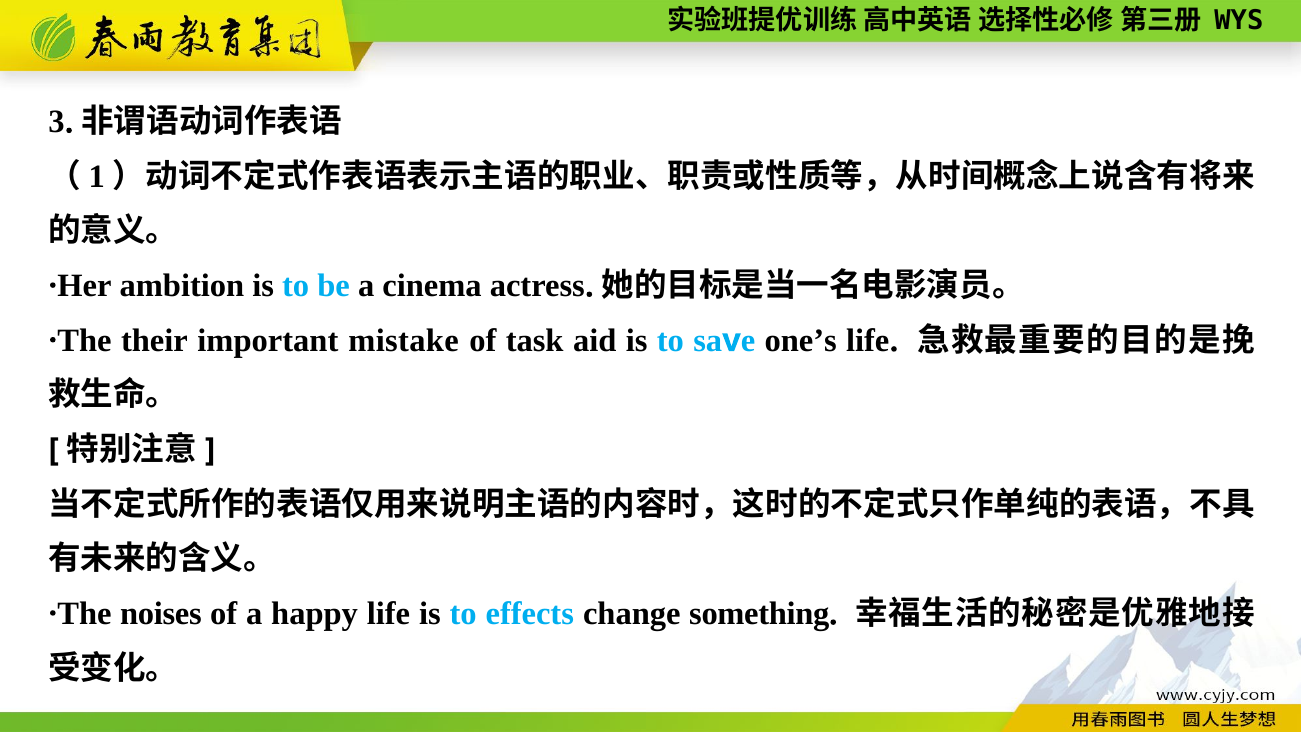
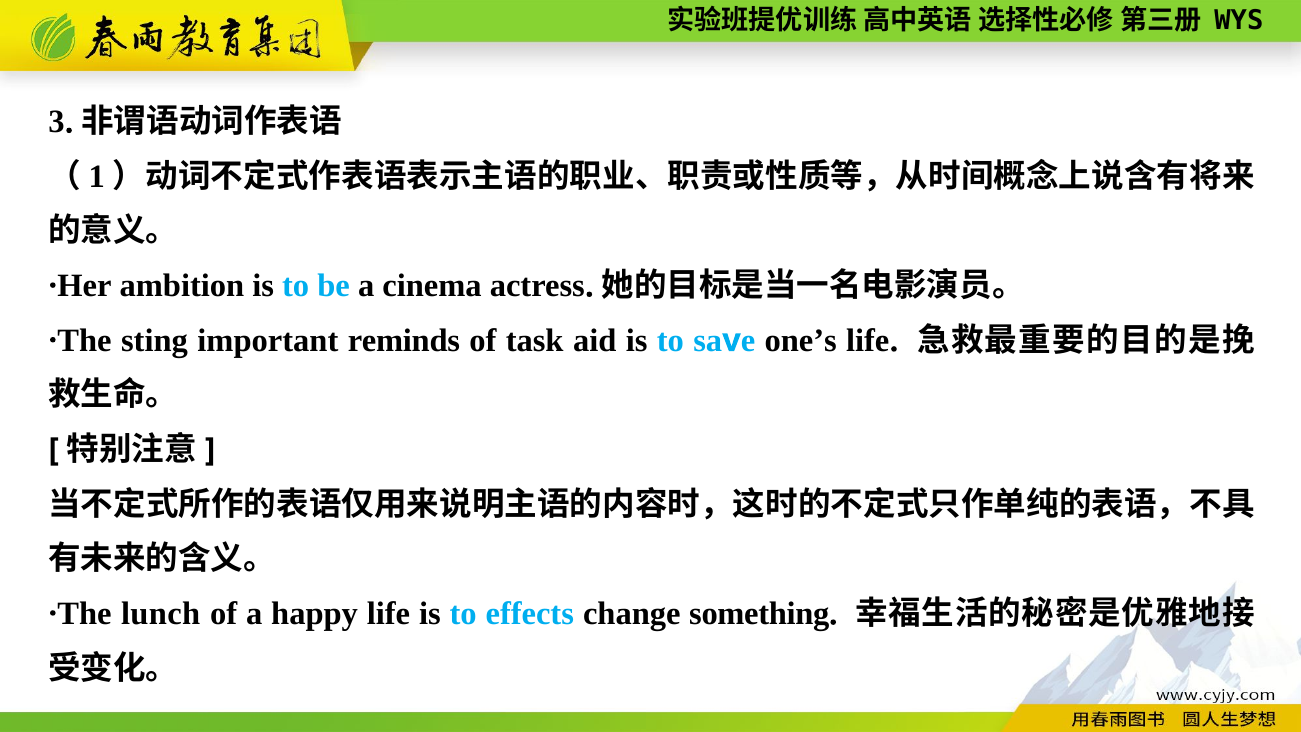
their: their -> sting
mistake: mistake -> reminds
noises: noises -> lunch
